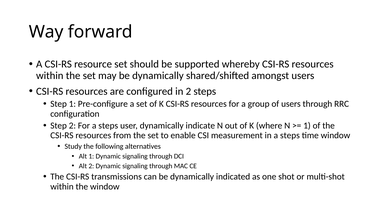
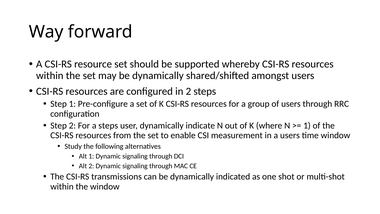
in a steps: steps -> users
